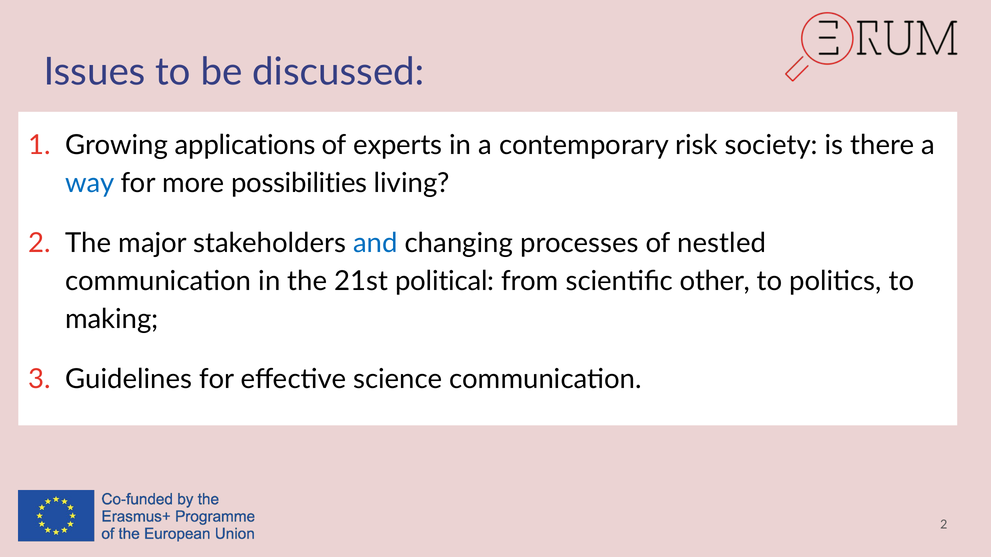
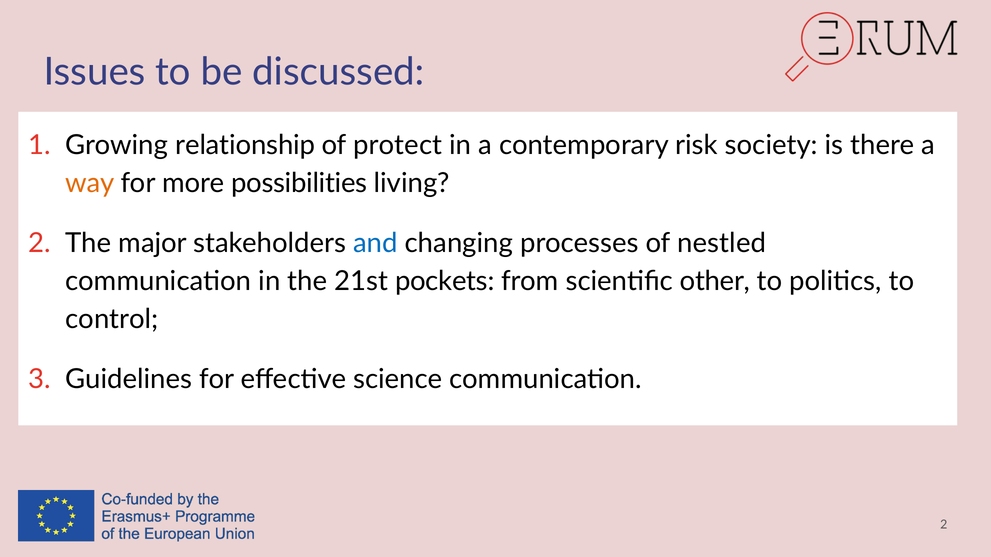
applications: applications -> relationship
experts: experts -> protect
way colour: blue -> orange
political: political -> pockets
making: making -> control
